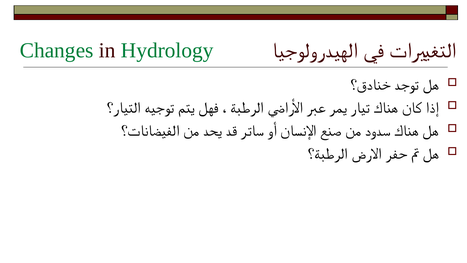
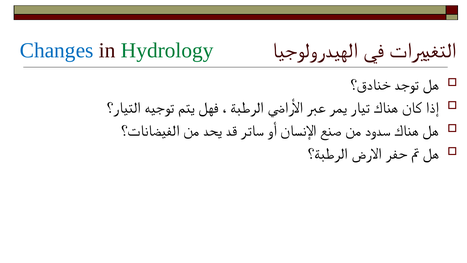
Changes colour: green -> blue
